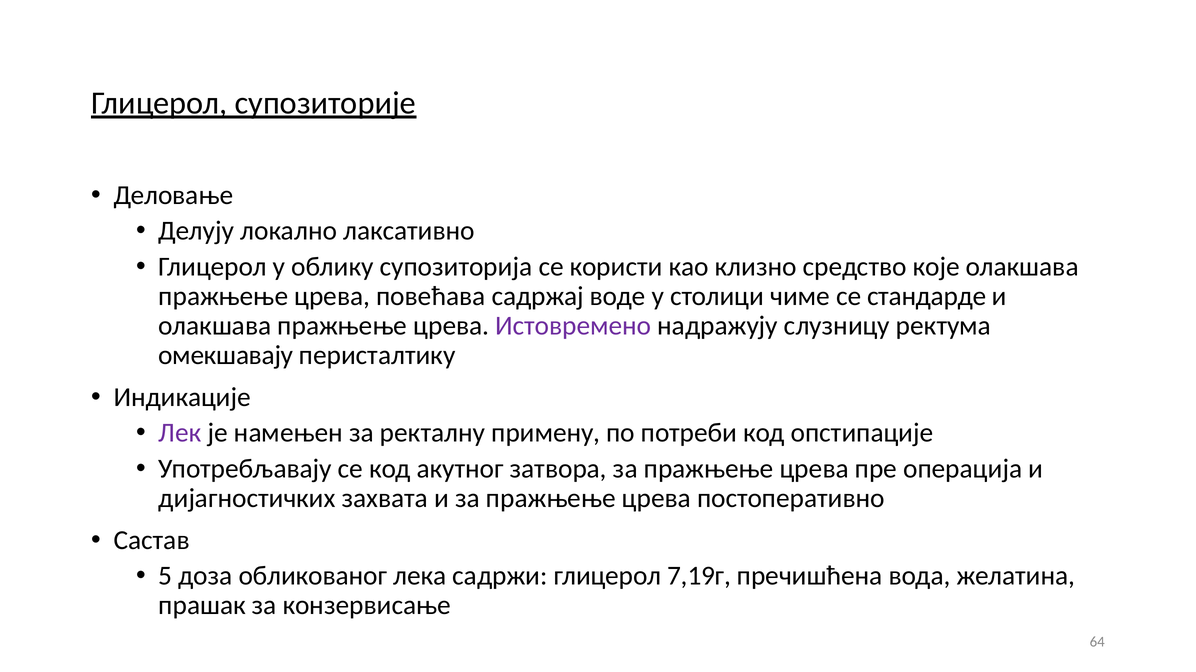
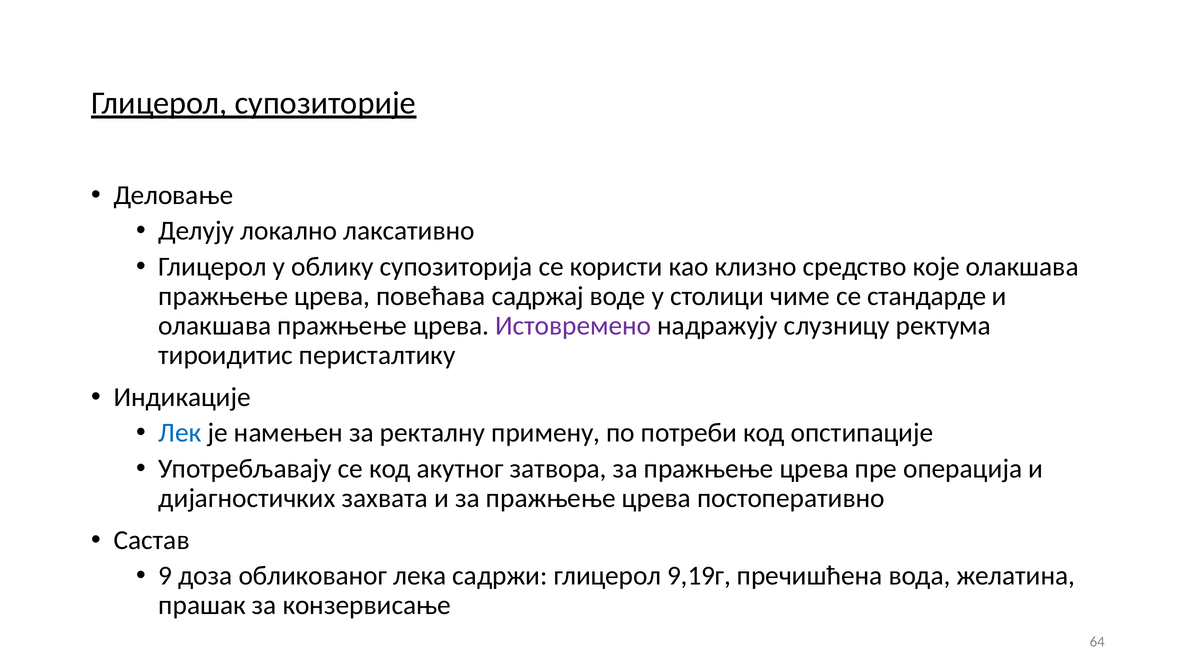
омекшавају: омекшавају -> тироидитис
Лек colour: purple -> blue
5: 5 -> 9
7,19г: 7,19г -> 9,19г
